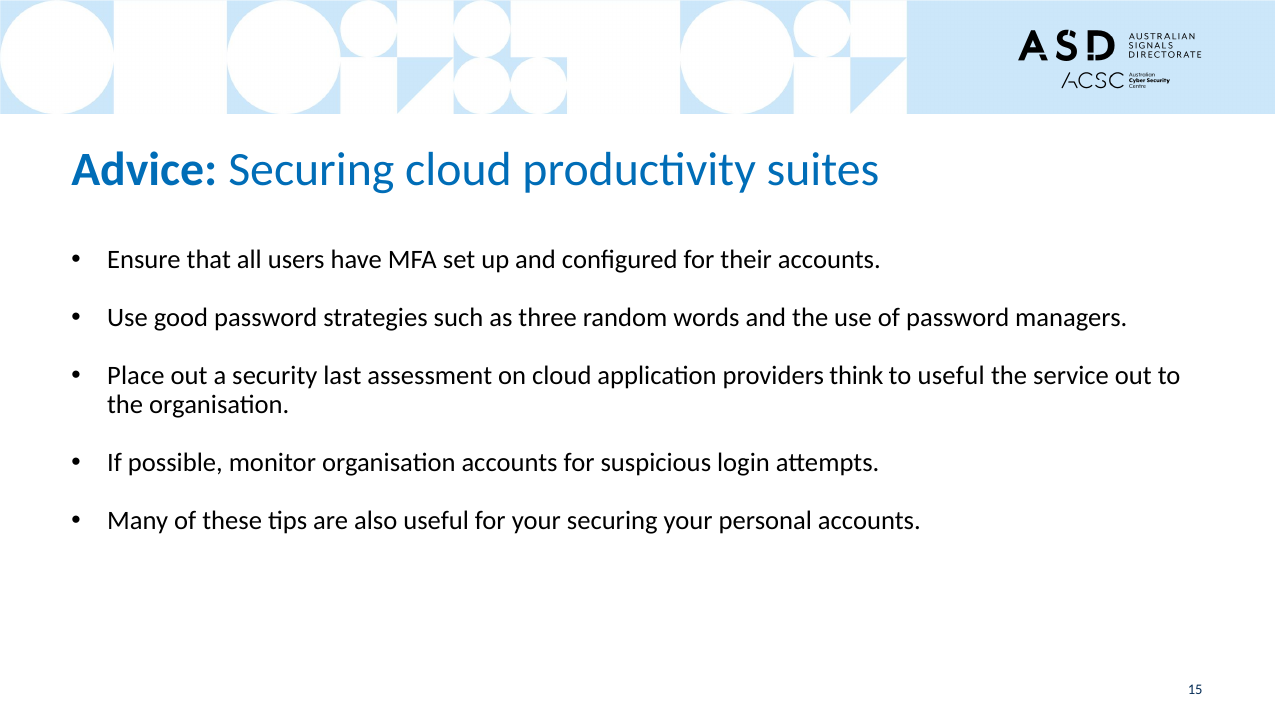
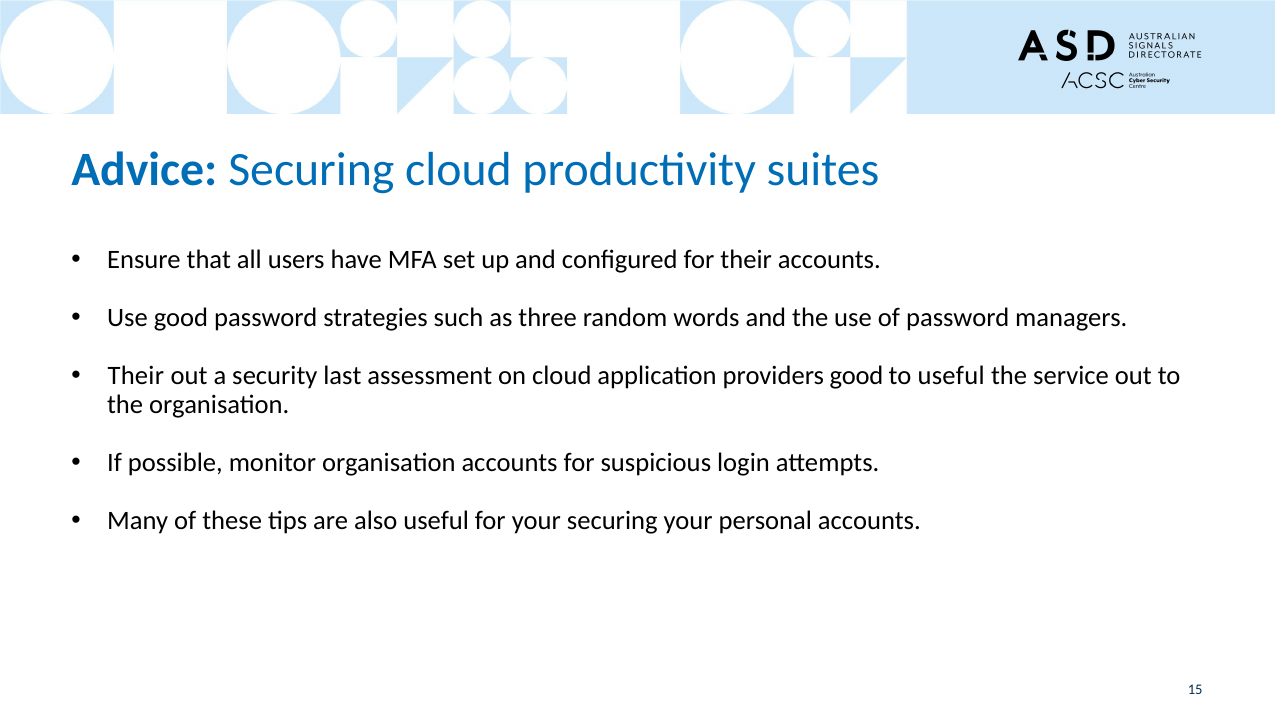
Place at (136, 376): Place -> Their
providers think: think -> good
